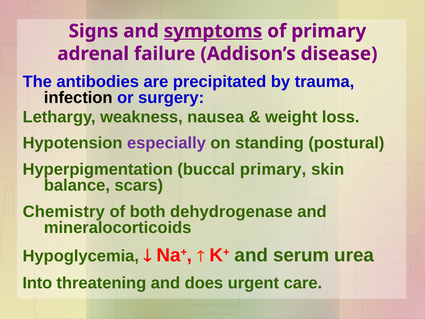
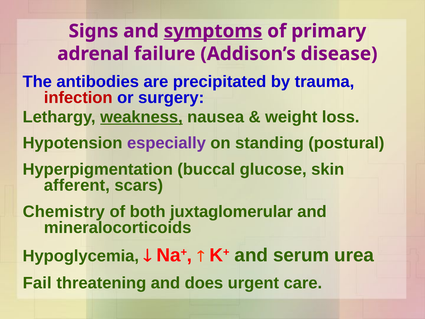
infection colour: black -> red
weakness underline: none -> present
buccal primary: primary -> glucose
balance: balance -> afferent
dehydrogenase: dehydrogenase -> juxtaglomerular
Into: Into -> Fail
